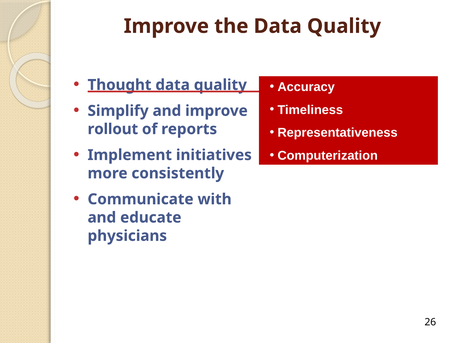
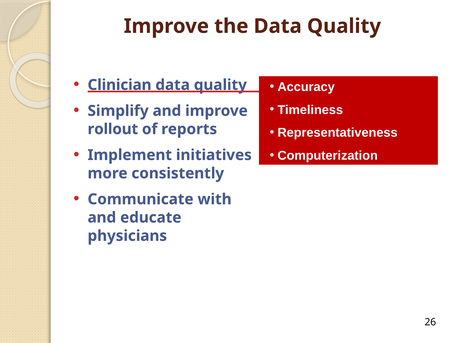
Thought: Thought -> Clinician
